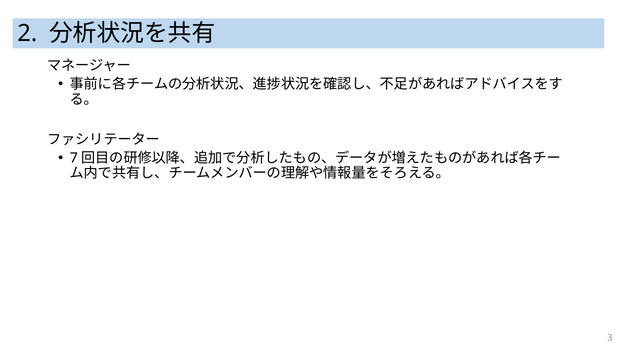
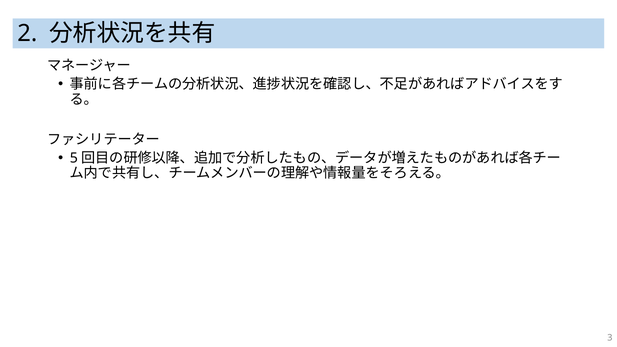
7: 7 -> 5
